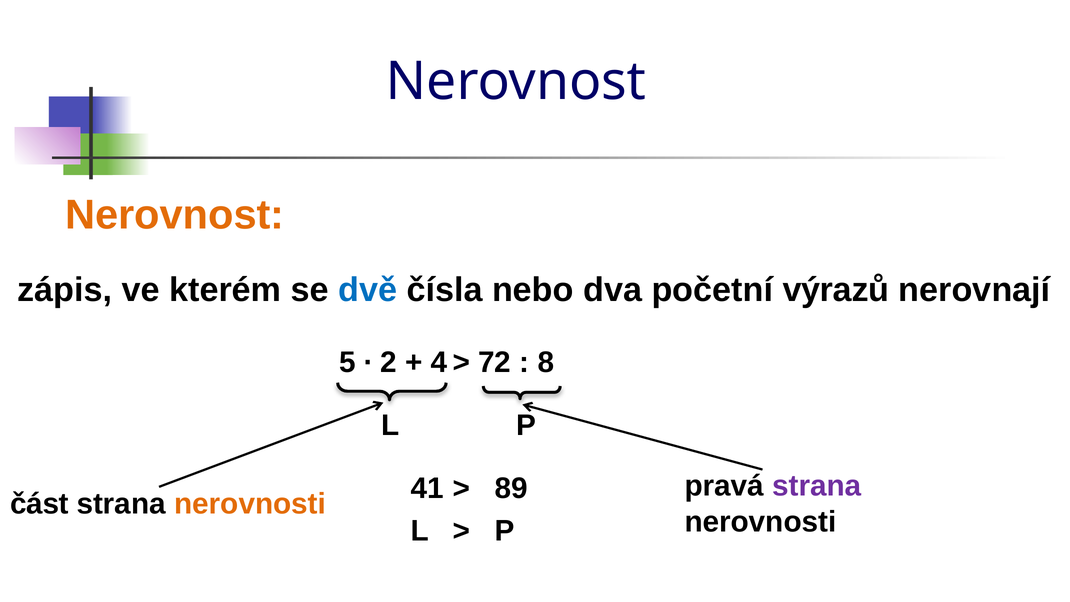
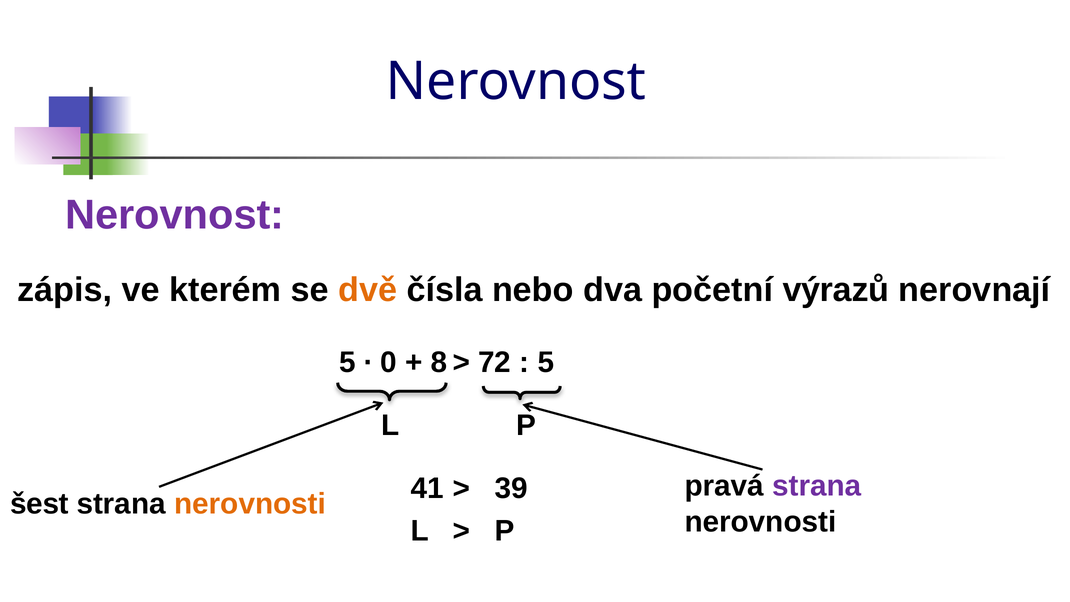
Nerovnost at (175, 215) colour: orange -> purple
dvě colour: blue -> orange
2: 2 -> 0
4: 4 -> 8
8 at (546, 362): 8 -> 5
89: 89 -> 39
část: část -> šest
